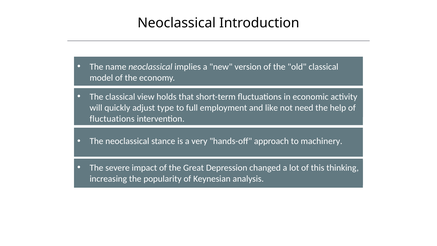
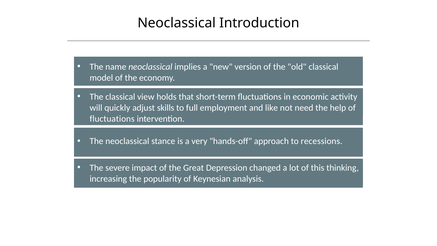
type: type -> skills
machinery: machinery -> recessions
